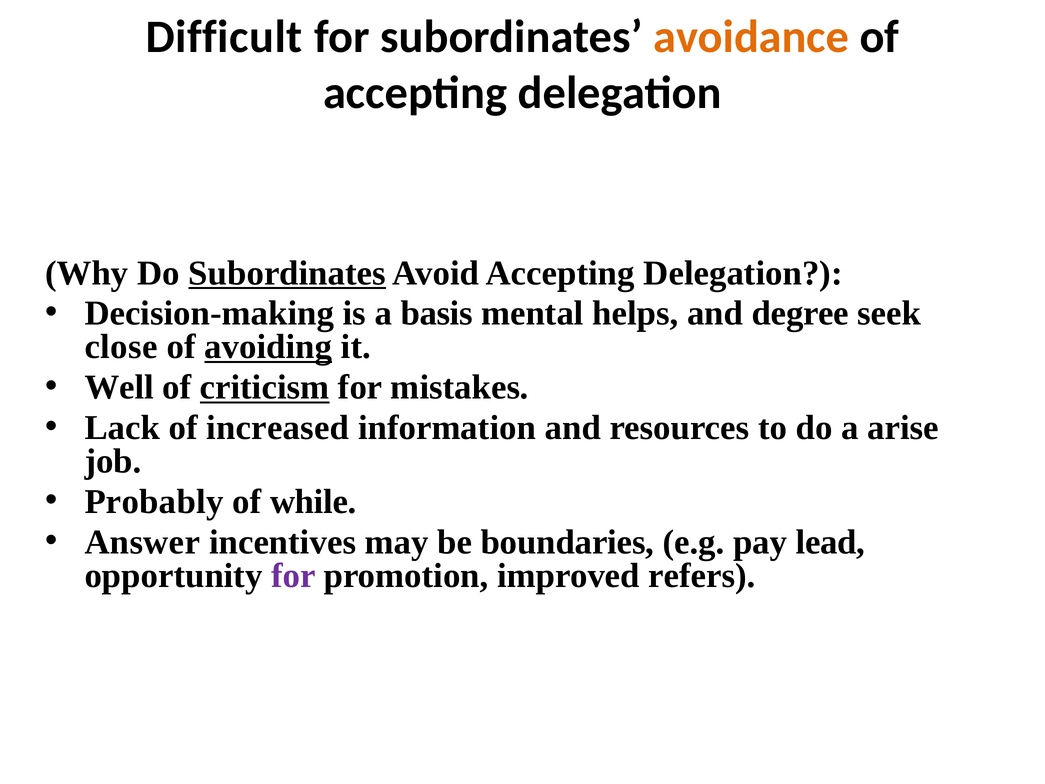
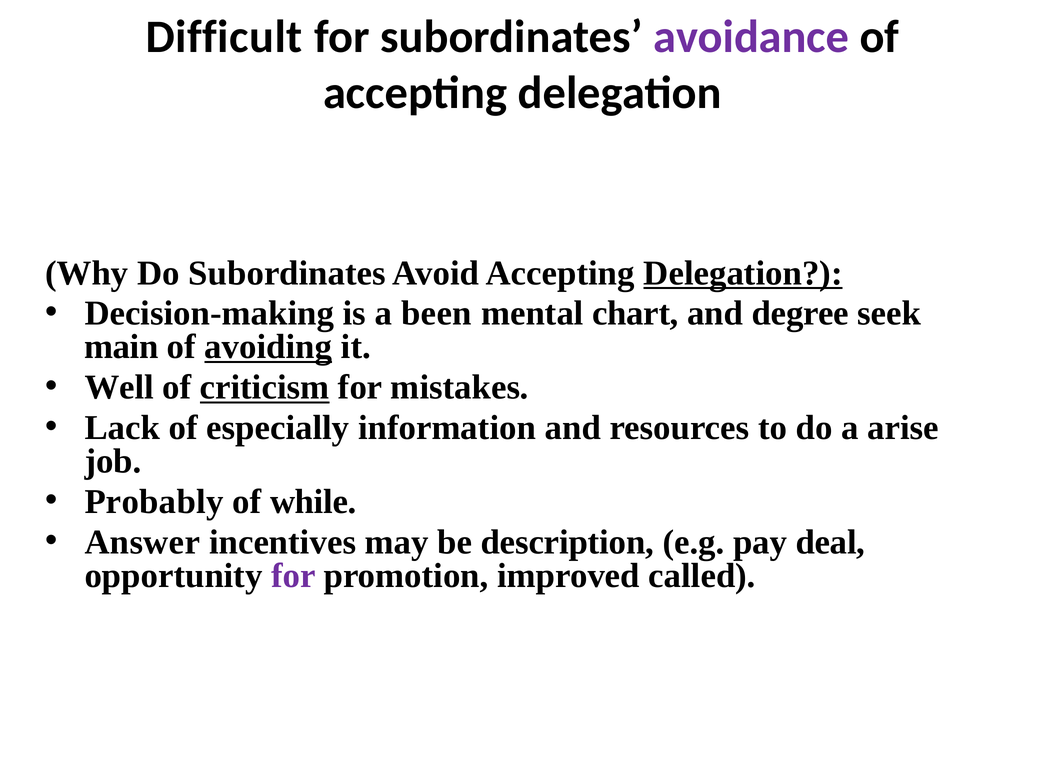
avoidance colour: orange -> purple
Subordinates at (287, 273) underline: present -> none
Delegation at (743, 273) underline: none -> present
basis: basis -> been
helps: helps -> chart
close: close -> main
increased: increased -> especially
boundaries: boundaries -> description
lead: lead -> deal
refers: refers -> called
